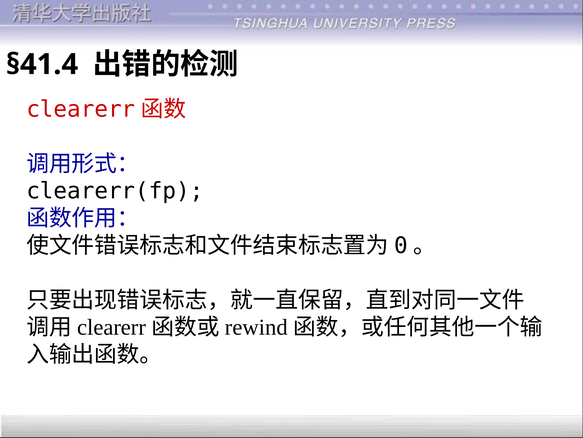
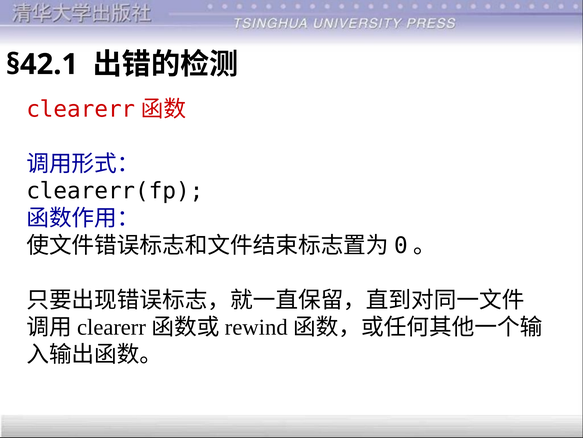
§41.4: §41.4 -> §42.1
